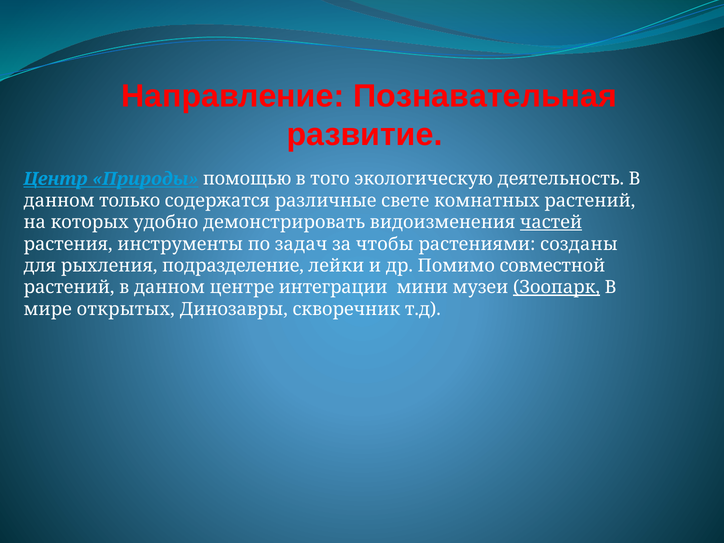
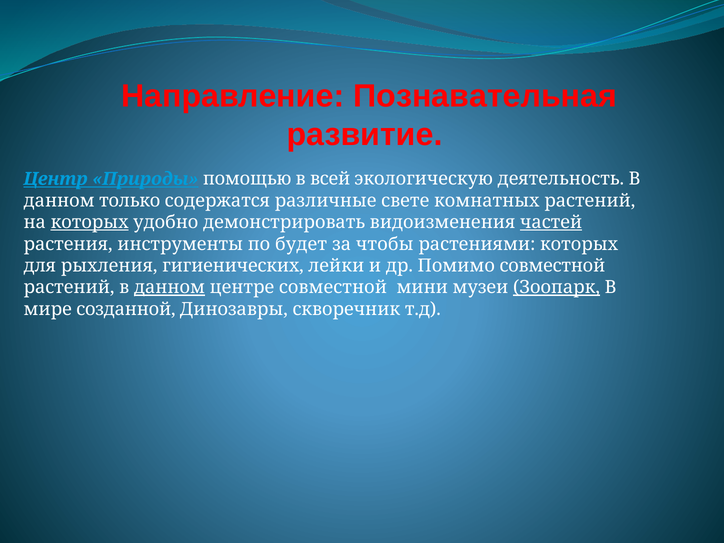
того: того -> всей
которых at (90, 222) underline: none -> present
задач: задач -> будет
растениями созданы: созданы -> которых
подразделение: подразделение -> гигиенических
данном at (169, 287) underline: none -> present
центре интеграции: интеграции -> совместной
открытых: открытых -> созданной
